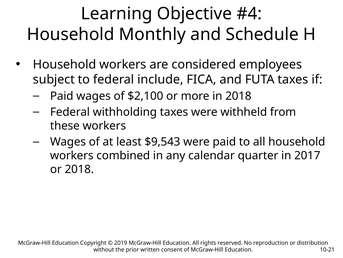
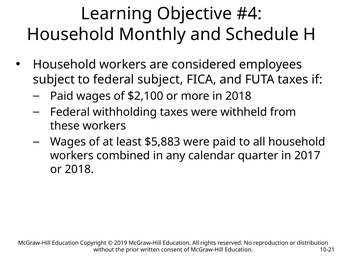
federal include: include -> subject
$9,543: $9,543 -> $5,883
